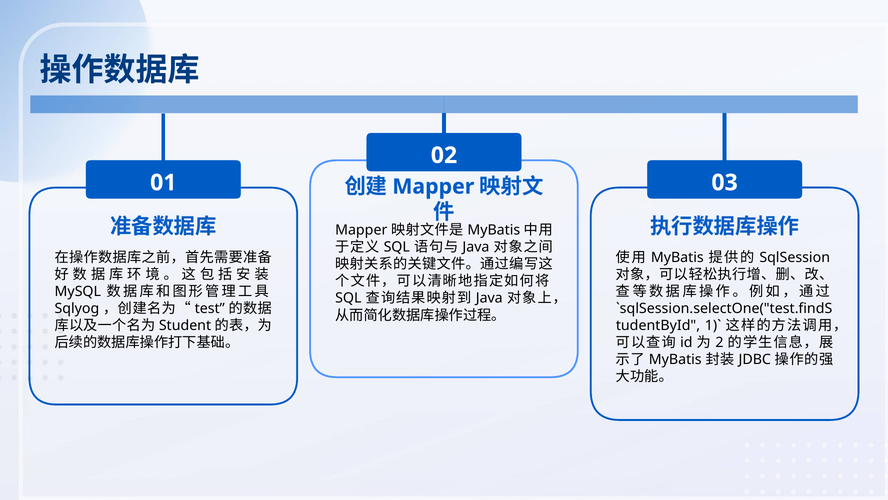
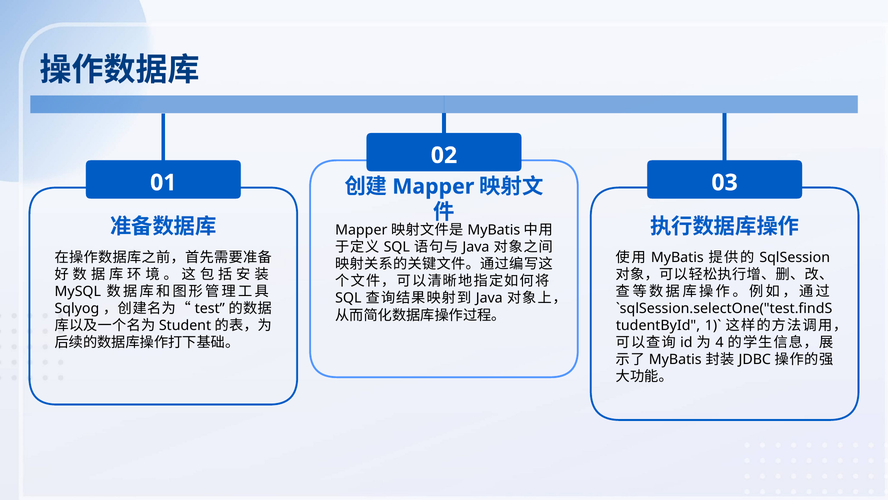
2: 2 -> 4
